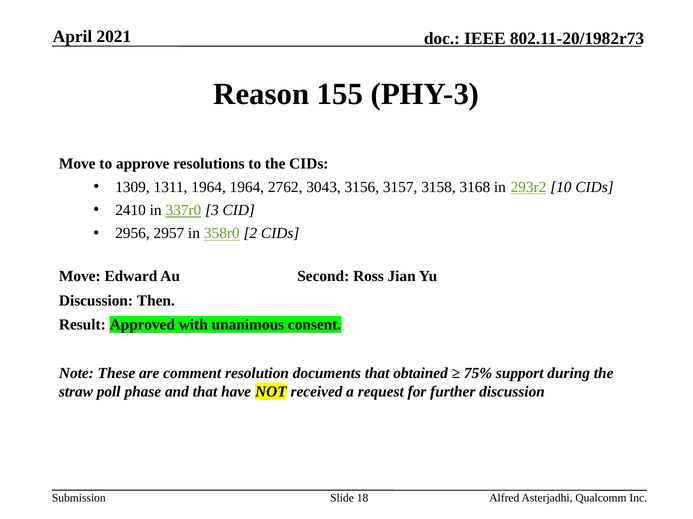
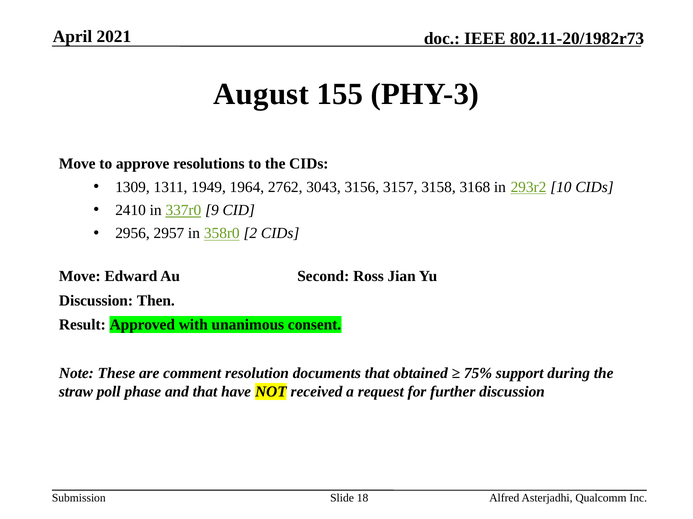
Reason: Reason -> August
1311 1964: 1964 -> 1949
3: 3 -> 9
